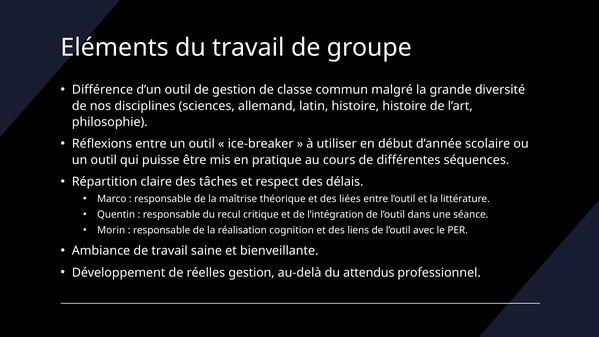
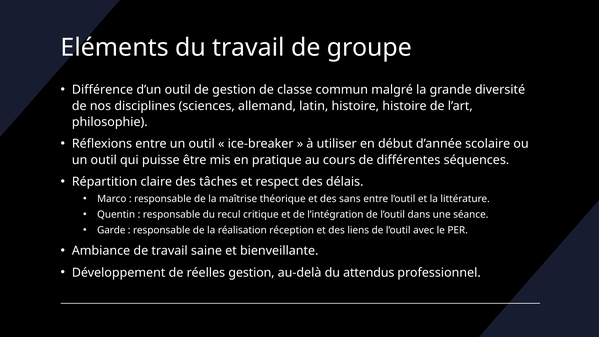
liées: liées -> sans
Morin: Morin -> Garde
cognition: cognition -> réception
